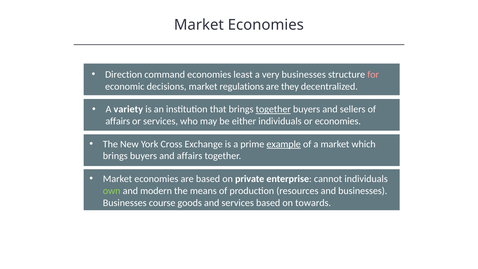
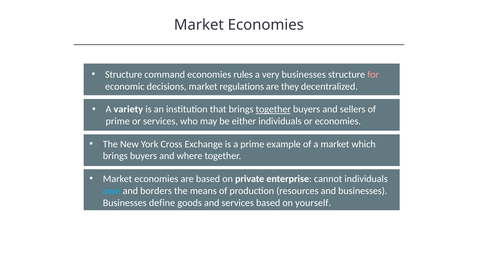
Direction at (124, 74): Direction -> Structure
least: least -> rules
affairs at (118, 121): affairs -> prime
example underline: present -> none
and affairs: affairs -> where
own colour: light green -> light blue
modern: modern -> borders
course: course -> define
towards: towards -> yourself
